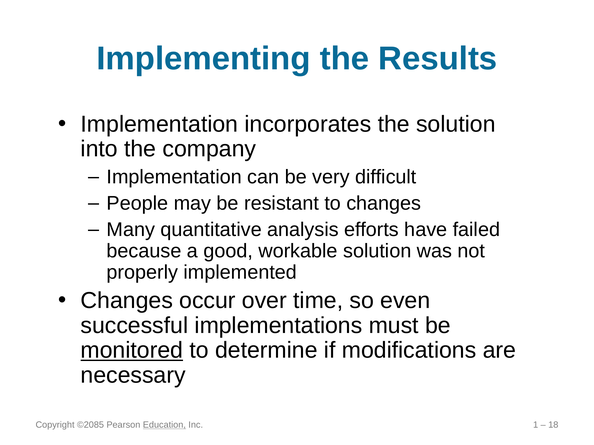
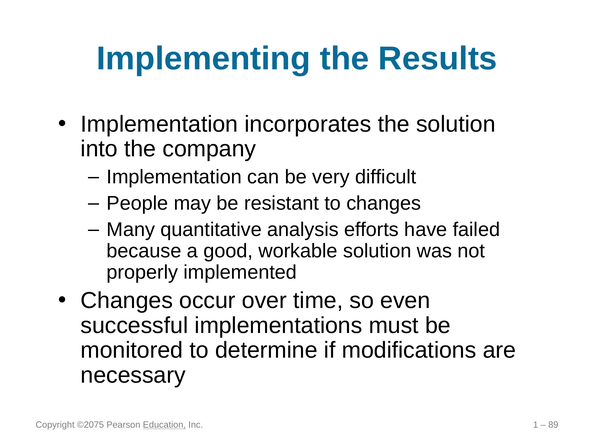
monitored underline: present -> none
©2085: ©2085 -> ©2075
18: 18 -> 89
